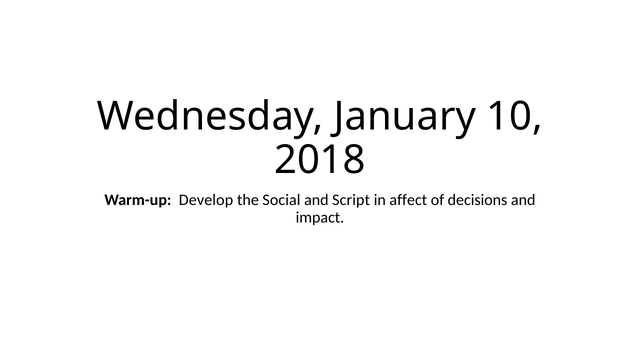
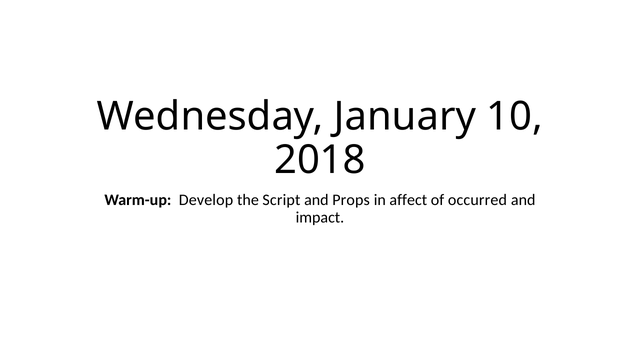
Social: Social -> Script
Script: Script -> Props
decisions: decisions -> occurred
